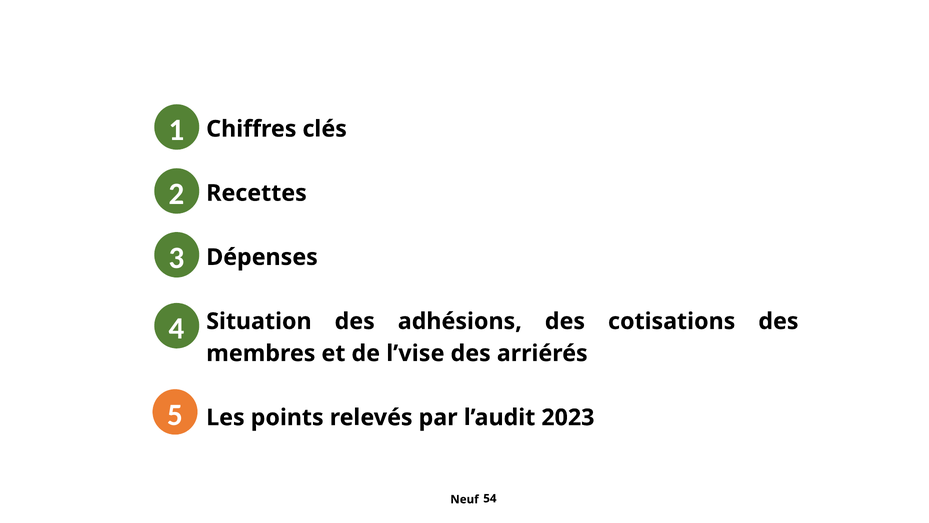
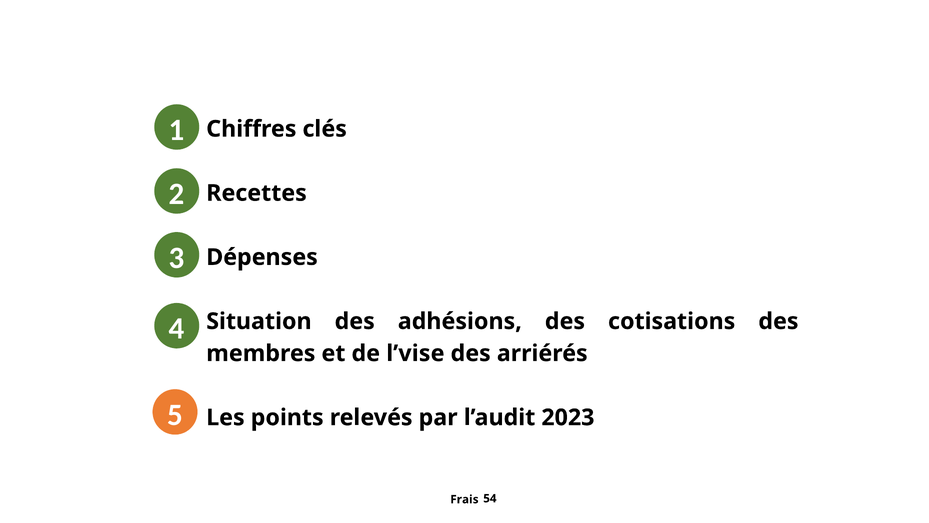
Neuf: Neuf -> Frais
